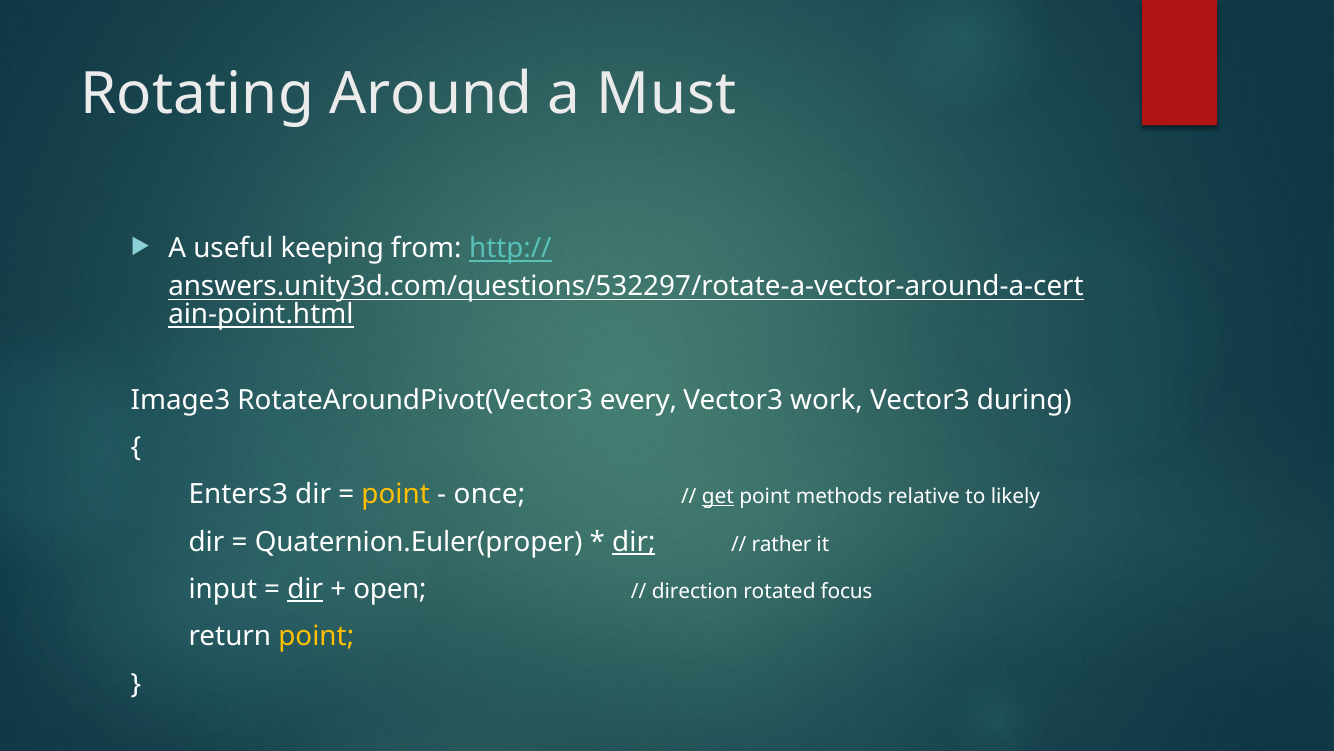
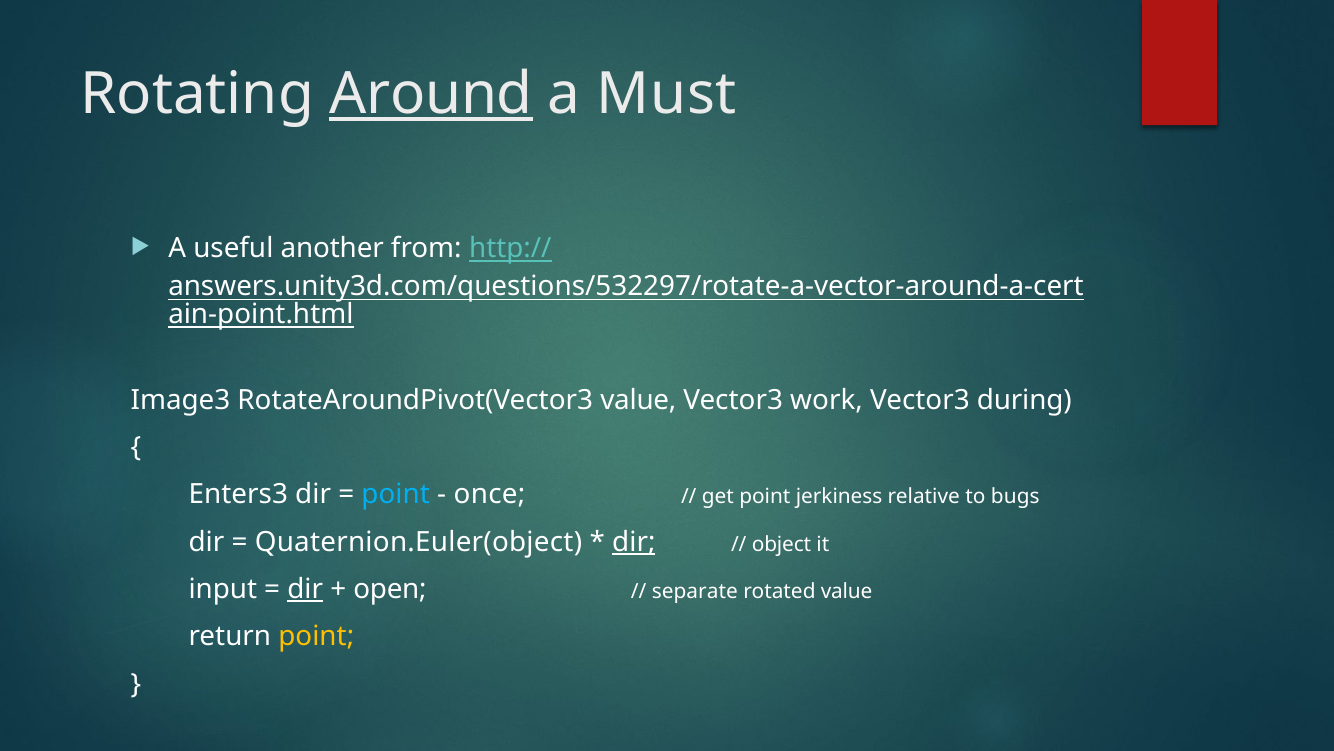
Around underline: none -> present
keeping: keeping -> another
RotateAroundPivot(Vector3 every: every -> value
point at (396, 494) colour: yellow -> light blue
get underline: present -> none
methods: methods -> jerkiness
likely: likely -> bugs
Quaternion.Euler(proper: Quaternion.Euler(proper -> Quaternion.Euler(object
rather: rather -> object
direction: direction -> separate
rotated focus: focus -> value
